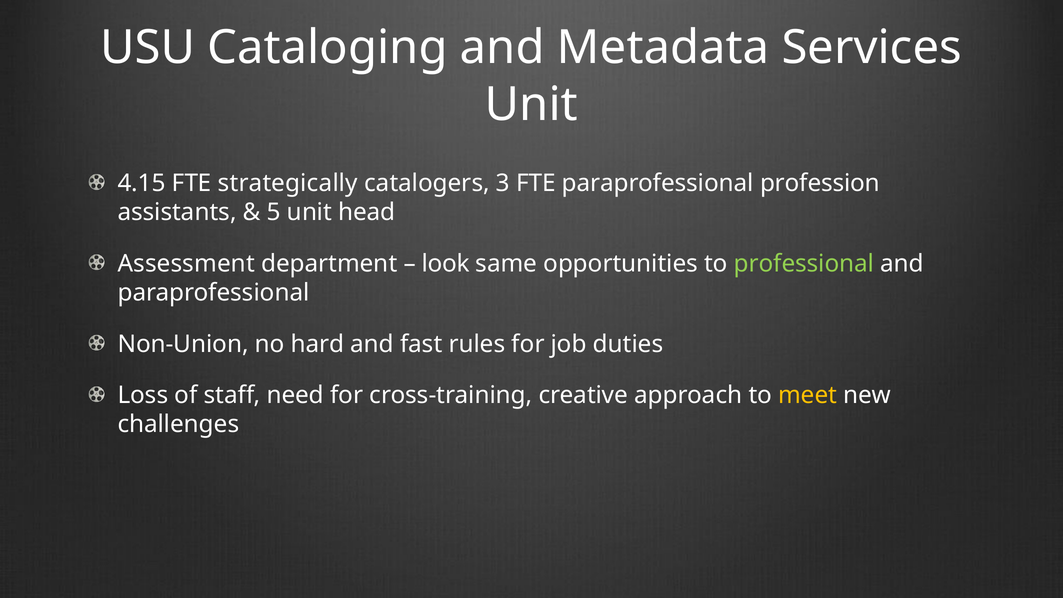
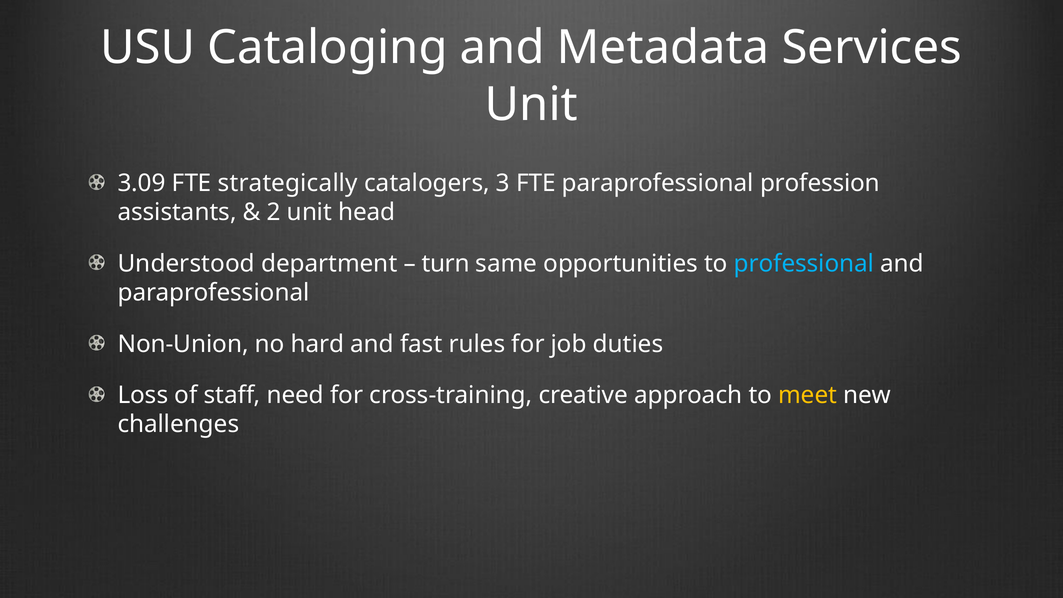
4.15: 4.15 -> 3.09
5: 5 -> 2
Assessment: Assessment -> Understood
look: look -> turn
professional colour: light green -> light blue
